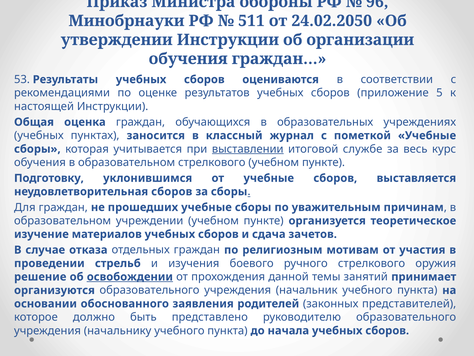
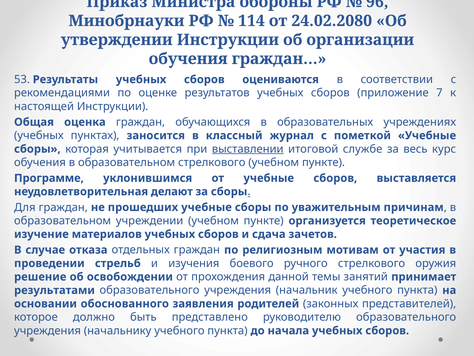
511: 511 -> 114
24.02.2050: 24.02.2050 -> 24.02.2080
5: 5 -> 7
Подготовку: Подготовку -> Программе
неудовлетворительная сборов: сборов -> делают
освобождении underline: present -> none
организуются: организуются -> результатами
